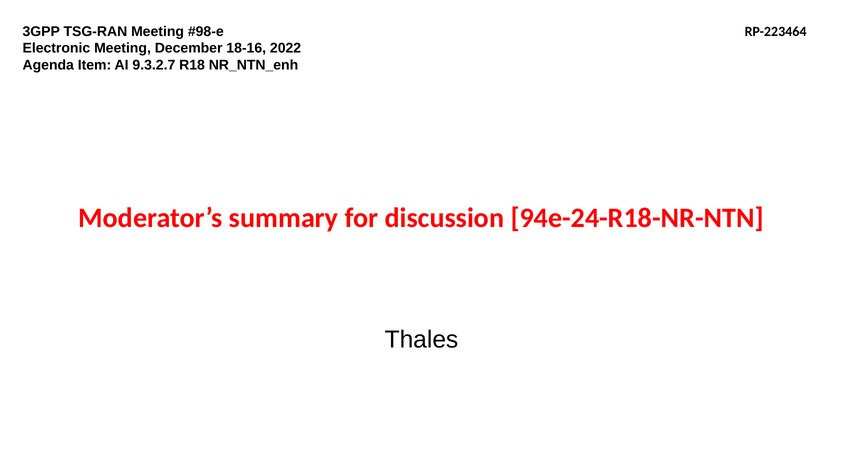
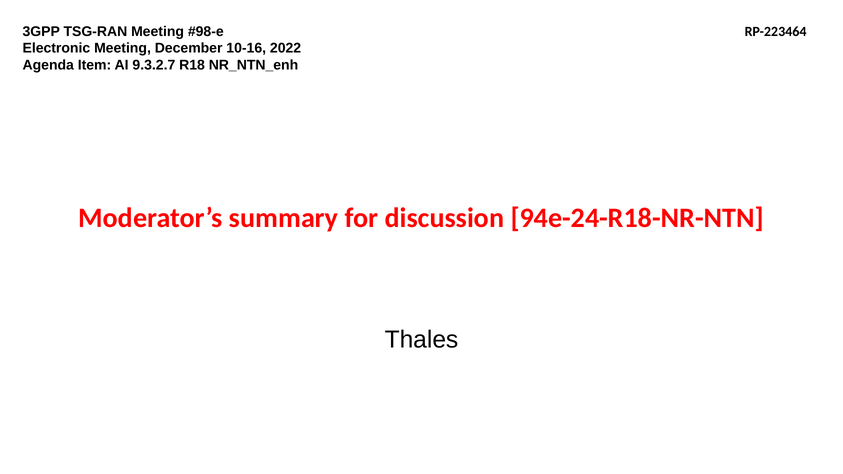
18-16: 18-16 -> 10-16
